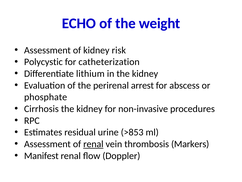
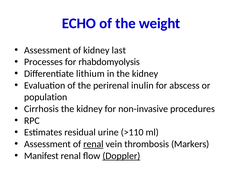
risk: risk -> last
Polycystic: Polycystic -> Processes
catheterization: catheterization -> rhabdomyolysis
arrest: arrest -> inulin
phosphate: phosphate -> population
>853: >853 -> >110
Doppler underline: none -> present
